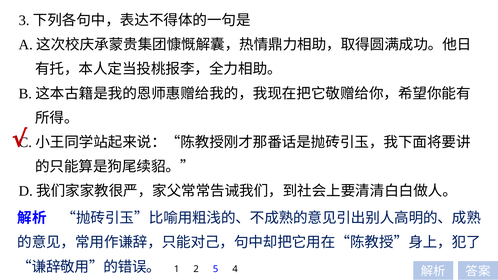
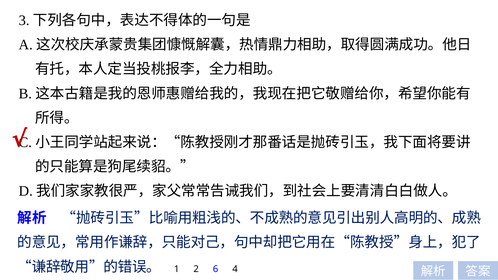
5: 5 -> 6
